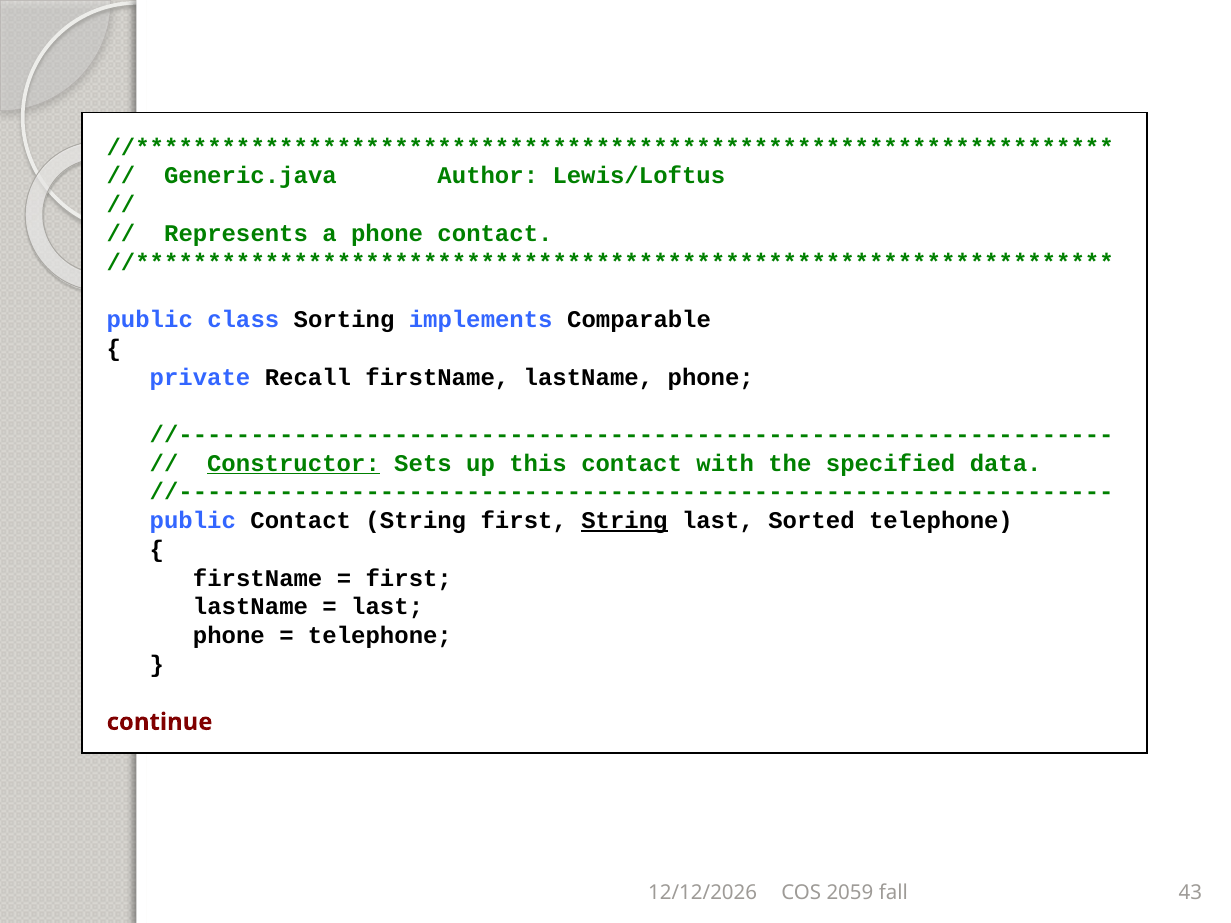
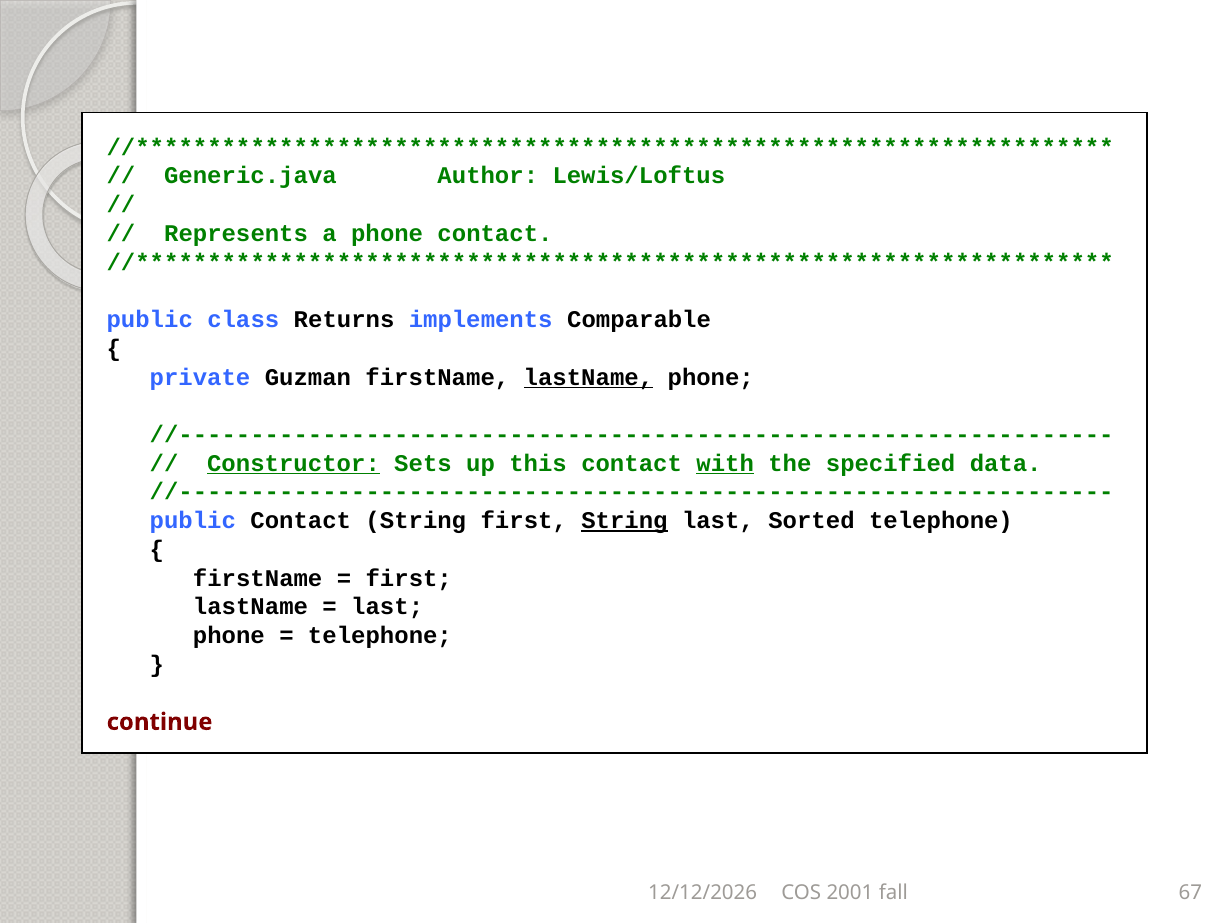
Sorting: Sorting -> Returns
Recall: Recall -> Guzman
lastName at (588, 377) underline: none -> present
with underline: none -> present
2059: 2059 -> 2001
43: 43 -> 67
